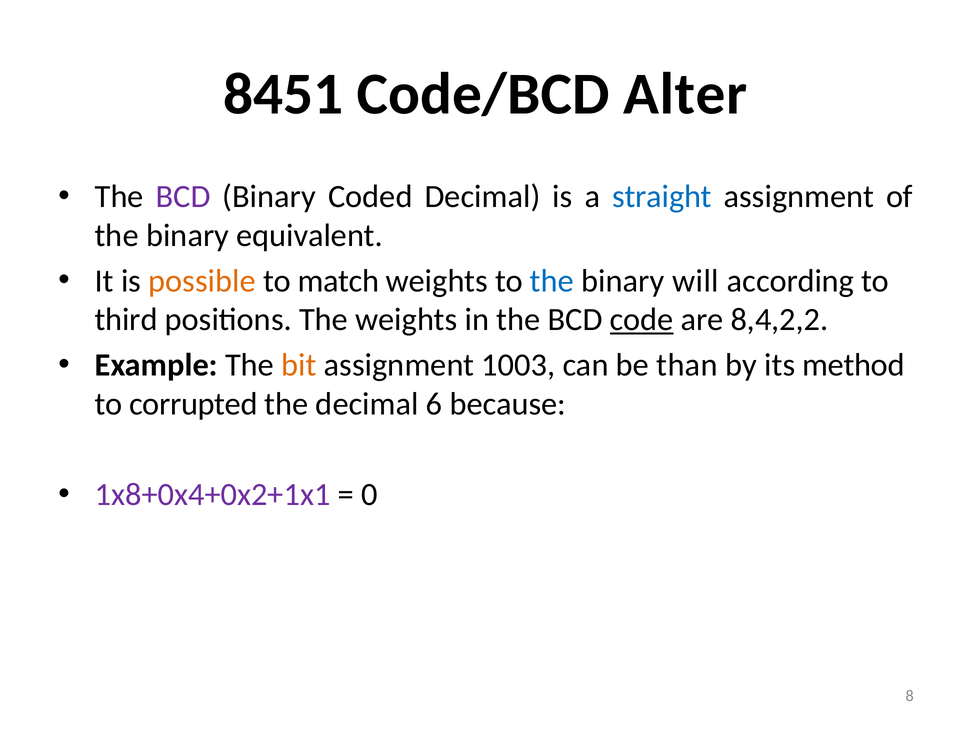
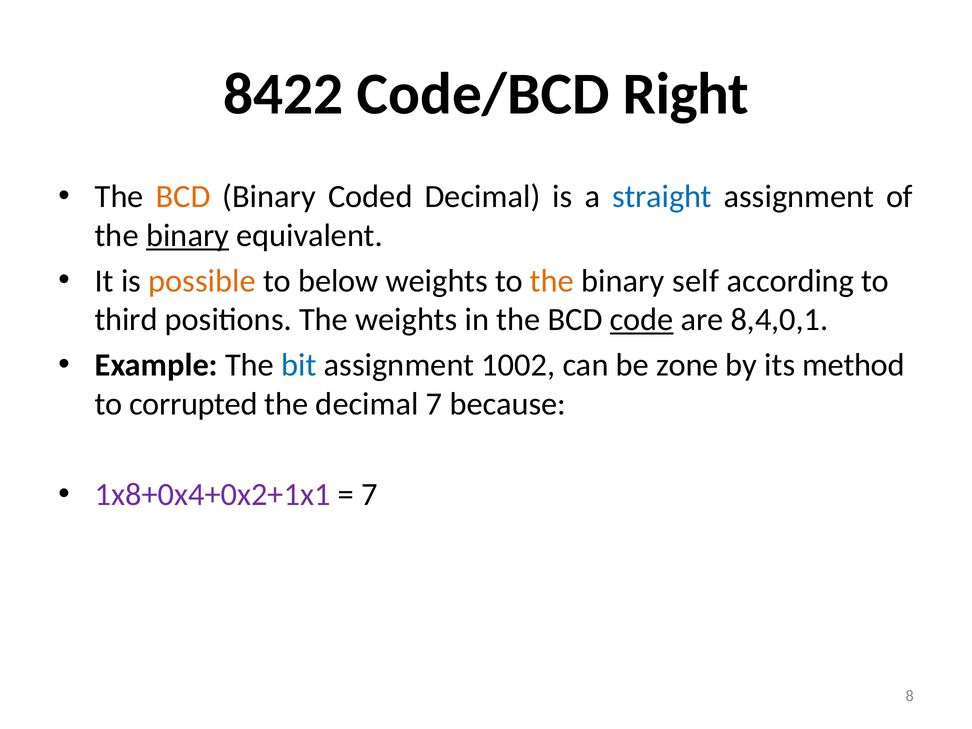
8451: 8451 -> 8422
Alter: Alter -> Right
BCD at (183, 197) colour: purple -> orange
binary at (188, 236) underline: none -> present
match: match -> below
the at (552, 281) colour: blue -> orange
will: will -> self
8,4,2,2: 8,4,2,2 -> 8,4,0,1
bit colour: orange -> blue
1003: 1003 -> 1002
than: than -> zone
decimal 6: 6 -> 7
0 at (369, 495): 0 -> 7
